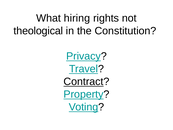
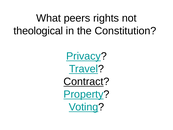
hiring: hiring -> peers
